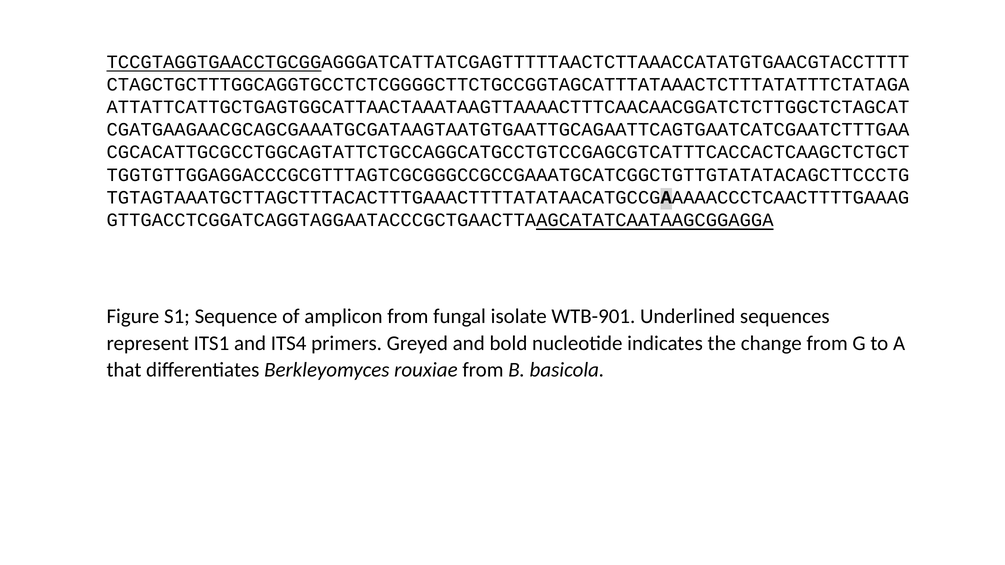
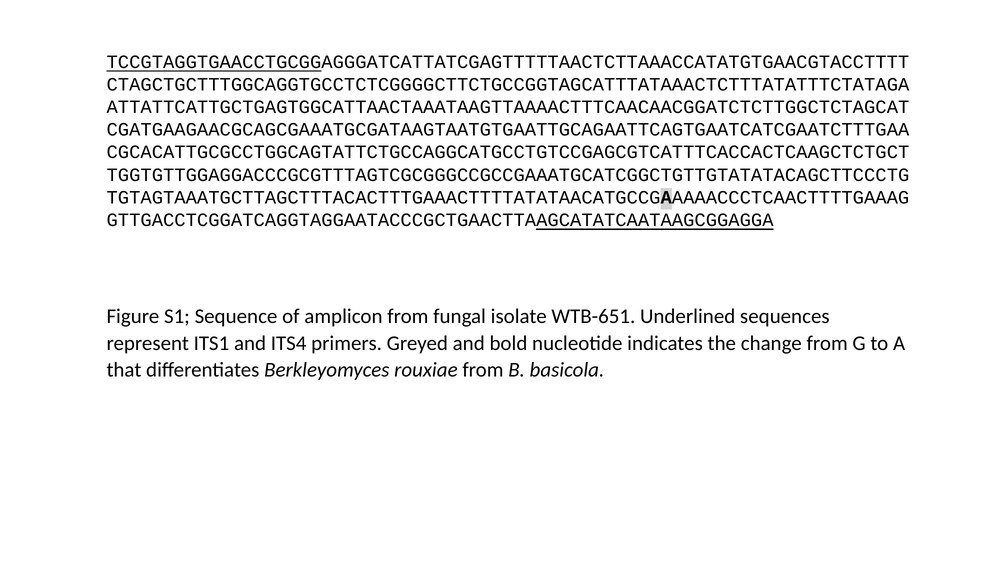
WTB-901: WTB-901 -> WTB-651
